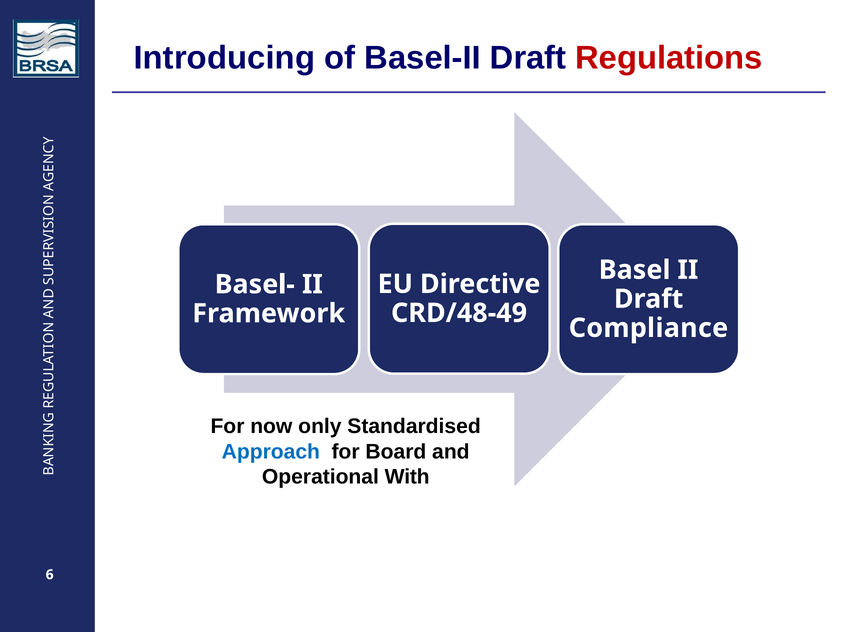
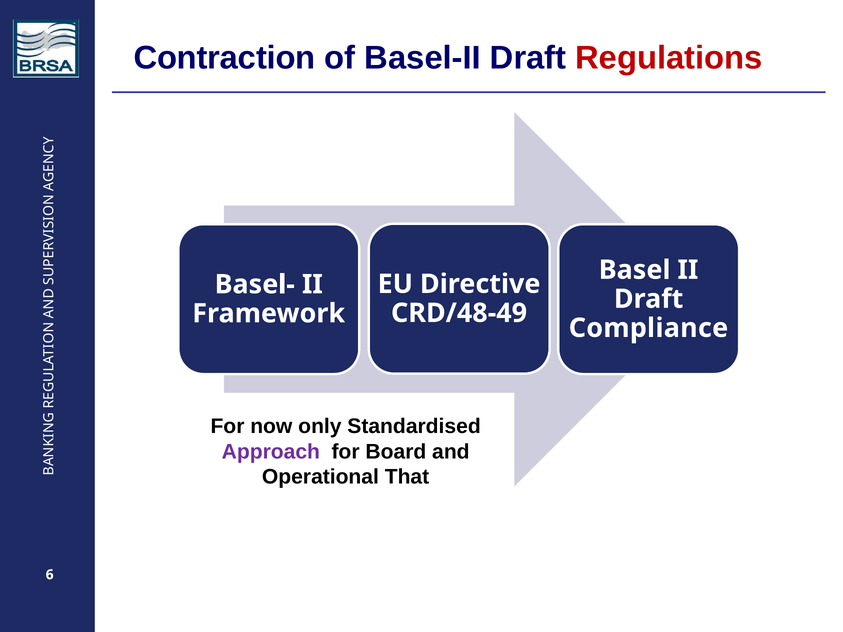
Introducing: Introducing -> Contraction
Approach colour: blue -> purple
With: With -> That
